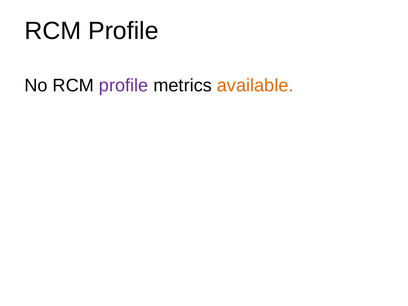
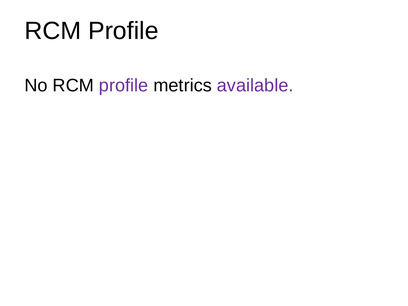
available colour: orange -> purple
